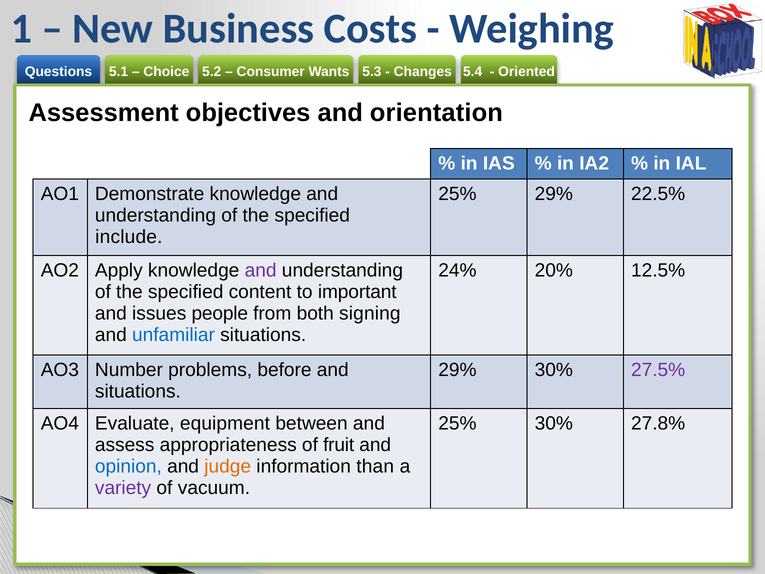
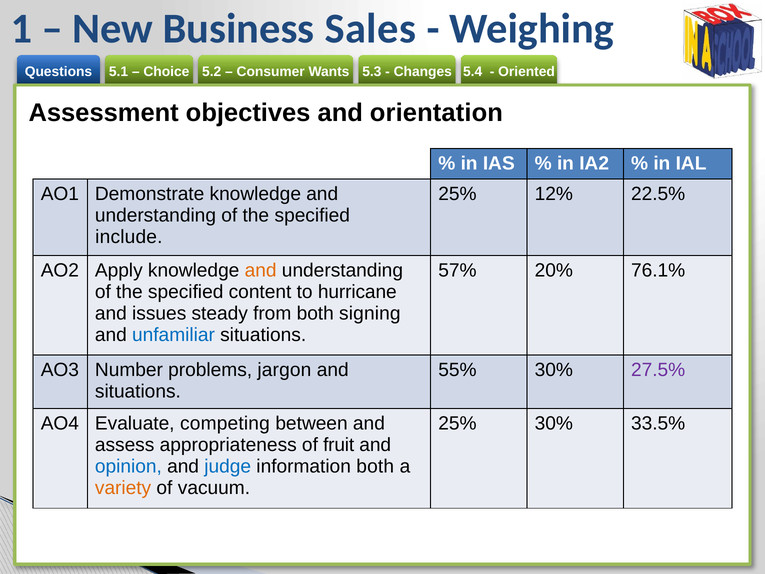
Costs: Costs -> Sales
25% 29%: 29% -> 12%
and at (261, 270) colour: purple -> orange
24%: 24% -> 57%
12.5%: 12.5% -> 76.1%
important: important -> hurricane
people: people -> steady
before: before -> jargon
29% at (457, 370): 29% -> 55%
equipment: equipment -> competing
27.8%: 27.8% -> 33.5%
judge colour: orange -> blue
information than: than -> both
variety colour: purple -> orange
